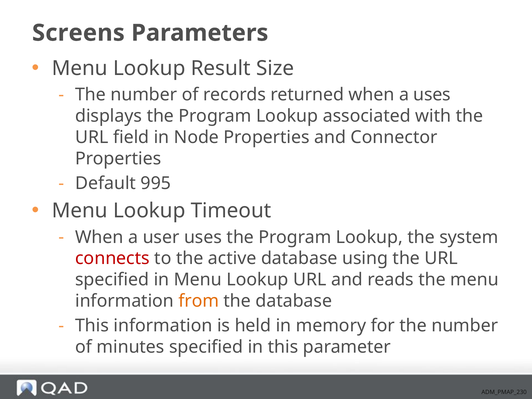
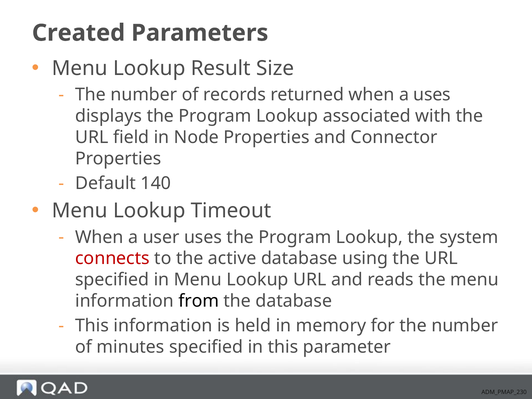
Screens: Screens -> Created
995: 995 -> 140
from colour: orange -> black
